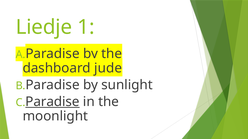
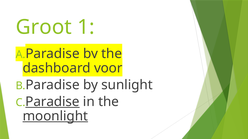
Liedje: Liedje -> Groot
jude: jude -> voor
moonlight underline: none -> present
